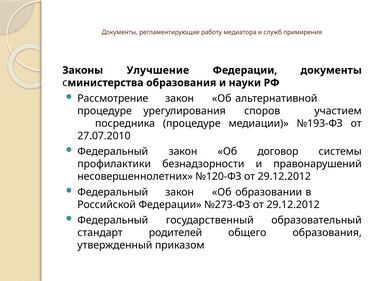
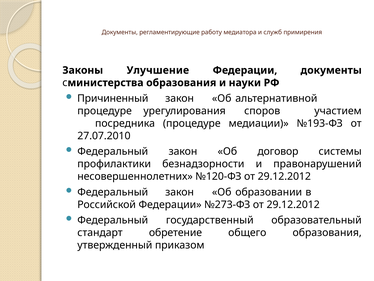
Рассмотрение: Рассмотрение -> Причиненный
родителей: родителей -> обретение
